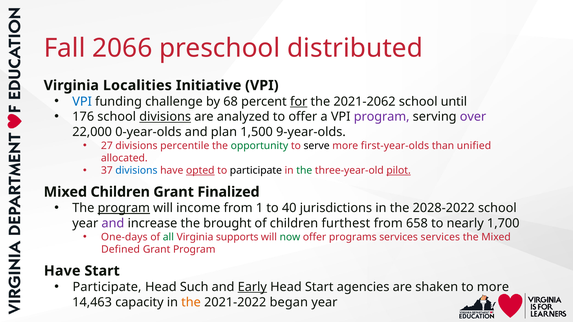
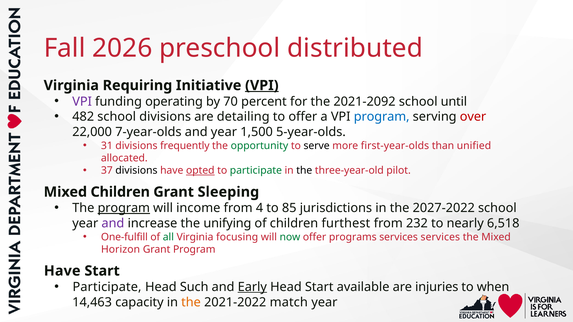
2066: 2066 -> 2026
Localities: Localities -> Requiring
VPI at (262, 86) underline: none -> present
VPI at (82, 102) colour: blue -> purple
challenge: challenge -> operating
68: 68 -> 70
for underline: present -> none
2021-2062: 2021-2062 -> 2021-2092
176: 176 -> 482
divisions at (165, 117) underline: present -> none
analyzed: analyzed -> detailing
program at (382, 117) colour: purple -> blue
over colour: purple -> red
0-year-olds: 0-year-olds -> 7-year-olds
and plan: plan -> year
9-year-olds: 9-year-olds -> 5-year-olds
27: 27 -> 31
percentile: percentile -> frequently
divisions at (136, 171) colour: blue -> black
participate at (256, 171) colour: black -> green
the at (304, 171) colour: green -> black
pilot underline: present -> none
Finalized: Finalized -> Sleeping
1: 1 -> 4
40: 40 -> 85
2028-2022: 2028-2022 -> 2027-2022
brought: brought -> unifying
658: 658 -> 232
1,700: 1,700 -> 6,518
One-days: One-days -> One-fulfill
supports: supports -> focusing
Defined: Defined -> Horizon
agencies: agencies -> available
shaken: shaken -> injuries
to more: more -> when
began: began -> match
